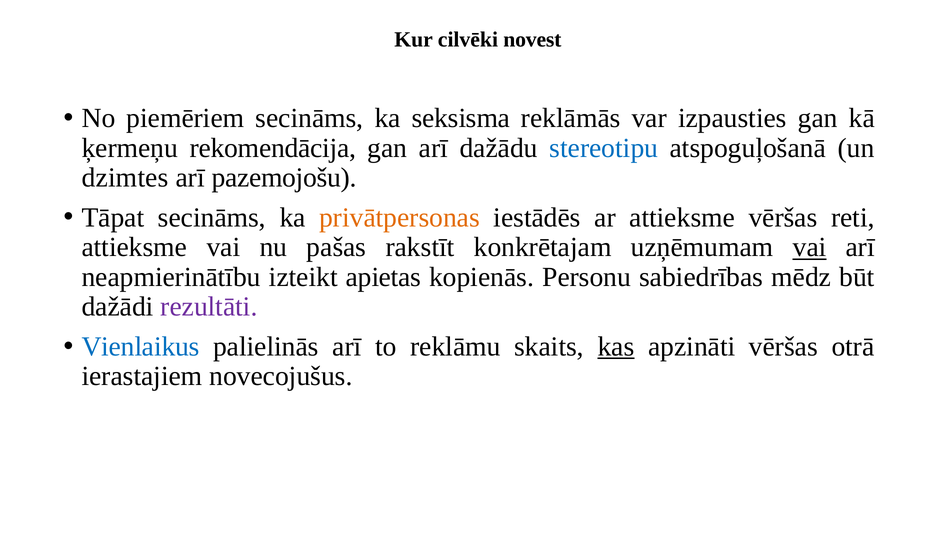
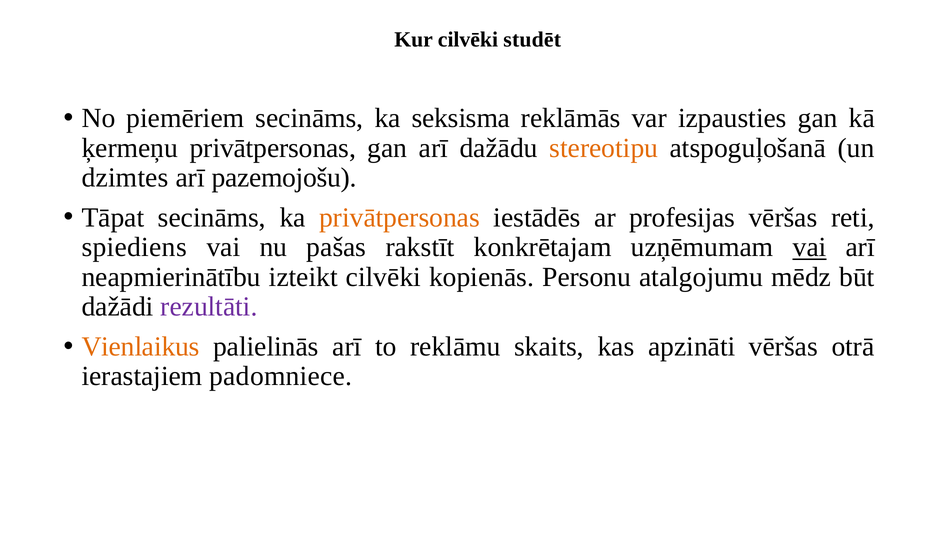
novest: novest -> studēt
ķermeņu rekomendācija: rekomendācija -> privātpersonas
stereotipu colour: blue -> orange
ar attieksme: attieksme -> profesijas
attieksme at (134, 247): attieksme -> spiediens
izteikt apietas: apietas -> cilvēki
sabiedrības: sabiedrības -> atalgojumu
Vienlaikus colour: blue -> orange
kas underline: present -> none
novecojušus: novecojušus -> padomniece
